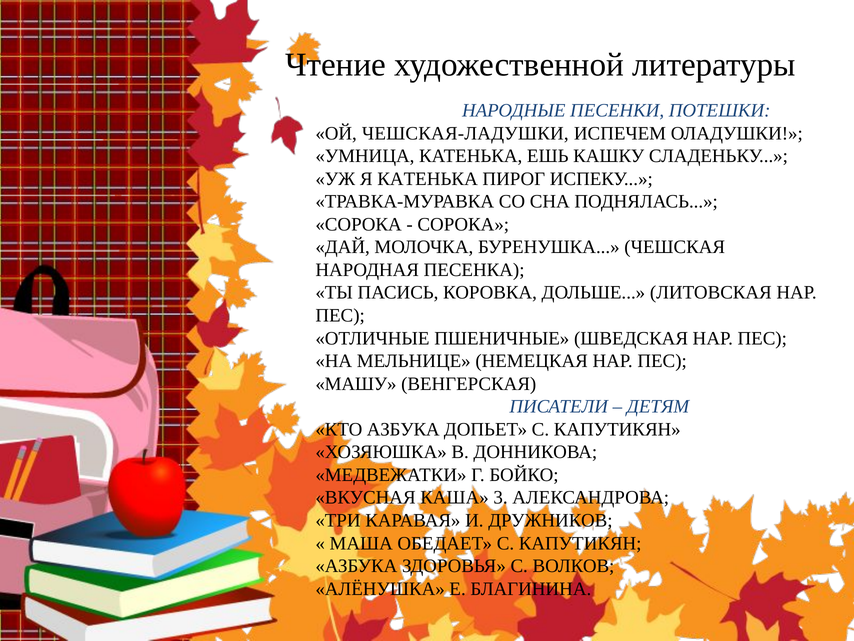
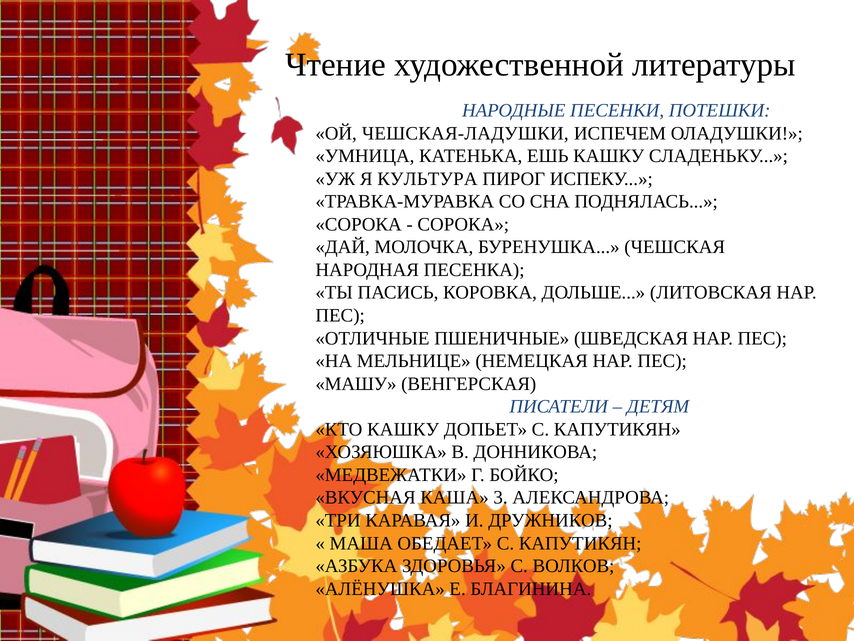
Я КАТЕНЬКА: КАТЕНЬКА -> КУЛЬТУРА
КТО АЗБУКА: АЗБУКА -> КАШКУ
